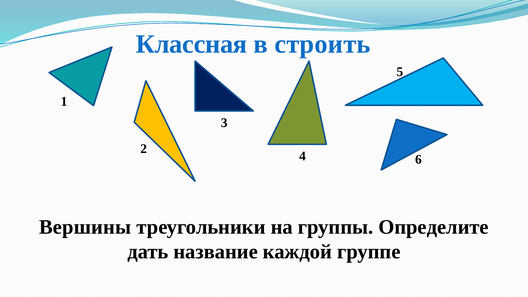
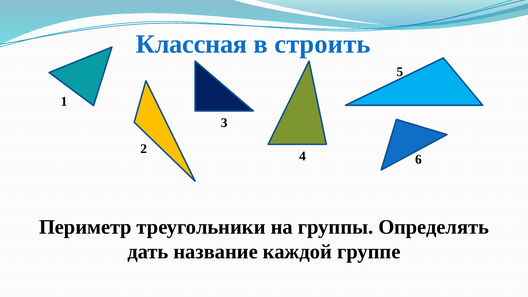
Вершины: Вершины -> Периметр
Определите: Определите -> Определять
